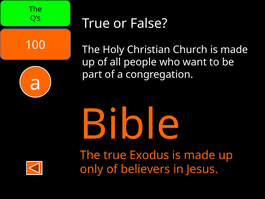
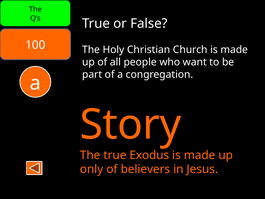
Bible: Bible -> Story
